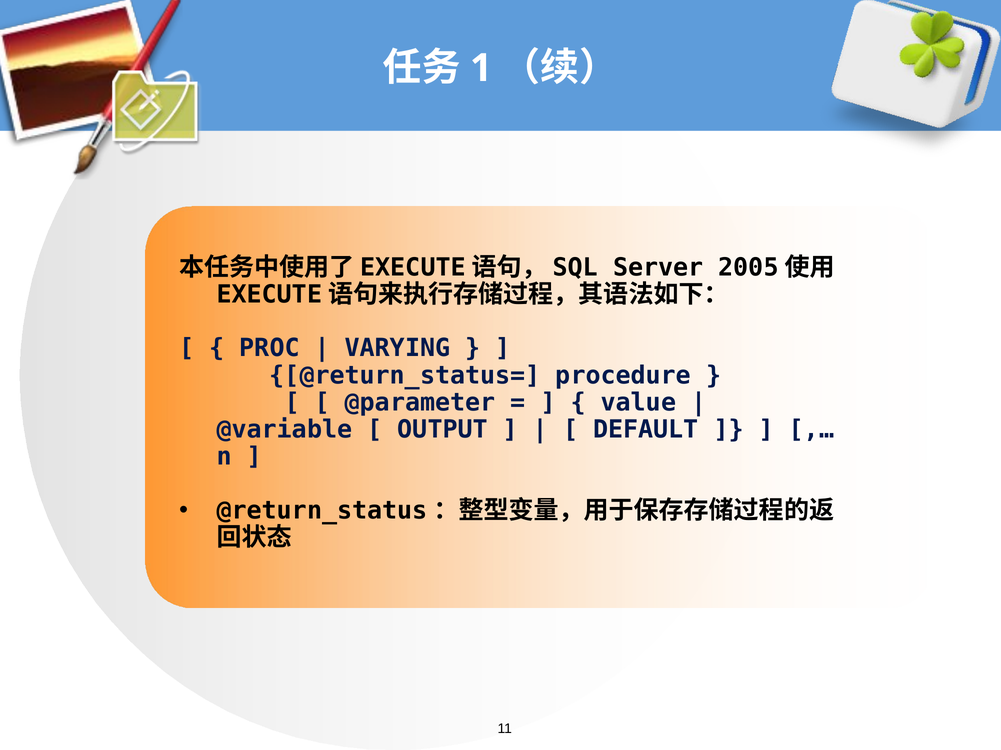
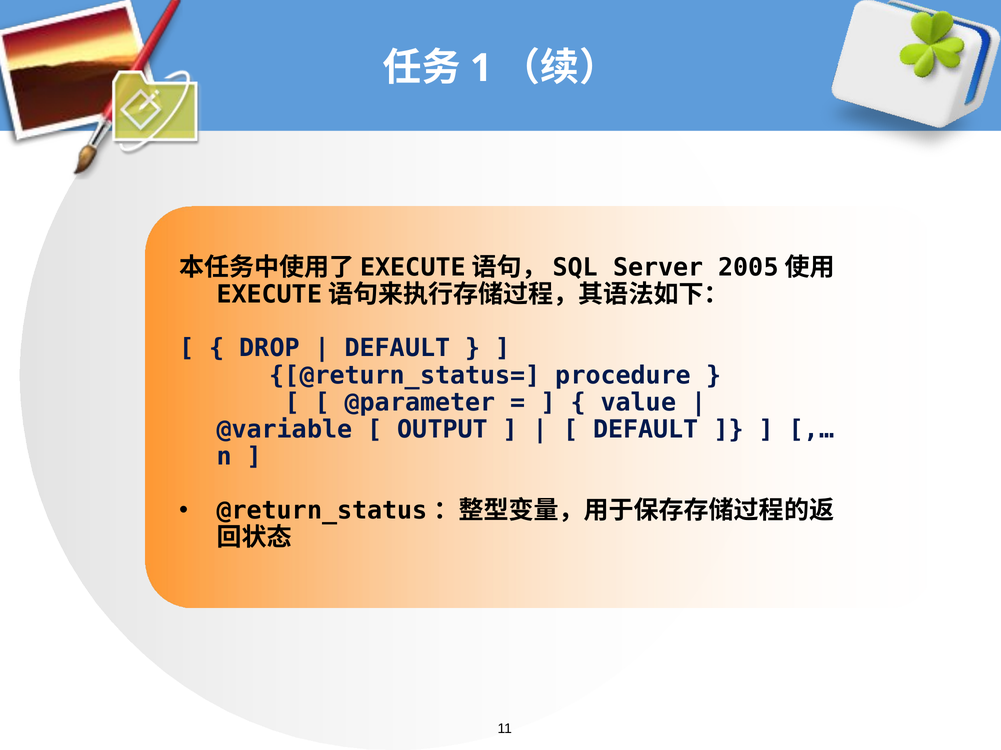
PROC: PROC -> DROP
VARYING at (398, 349): VARYING -> DEFAULT
